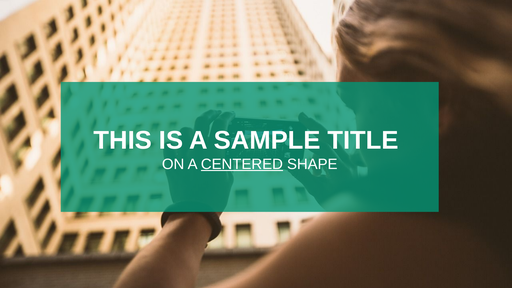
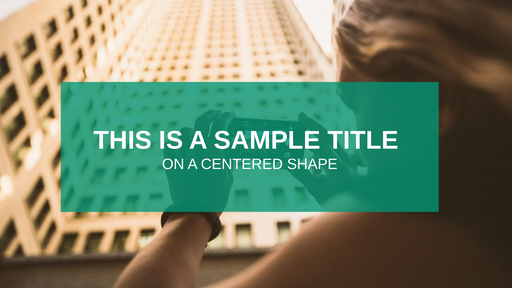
CENTERED underline: present -> none
